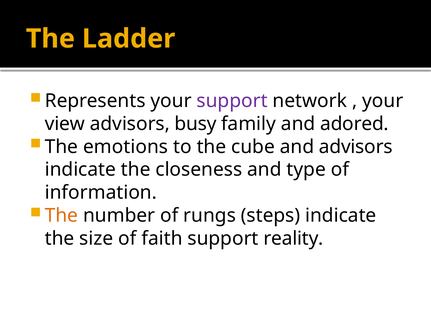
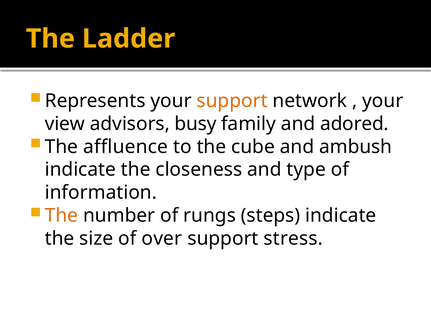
support at (232, 101) colour: purple -> orange
emotions: emotions -> affluence
and advisors: advisors -> ambush
faith: faith -> over
reality: reality -> stress
